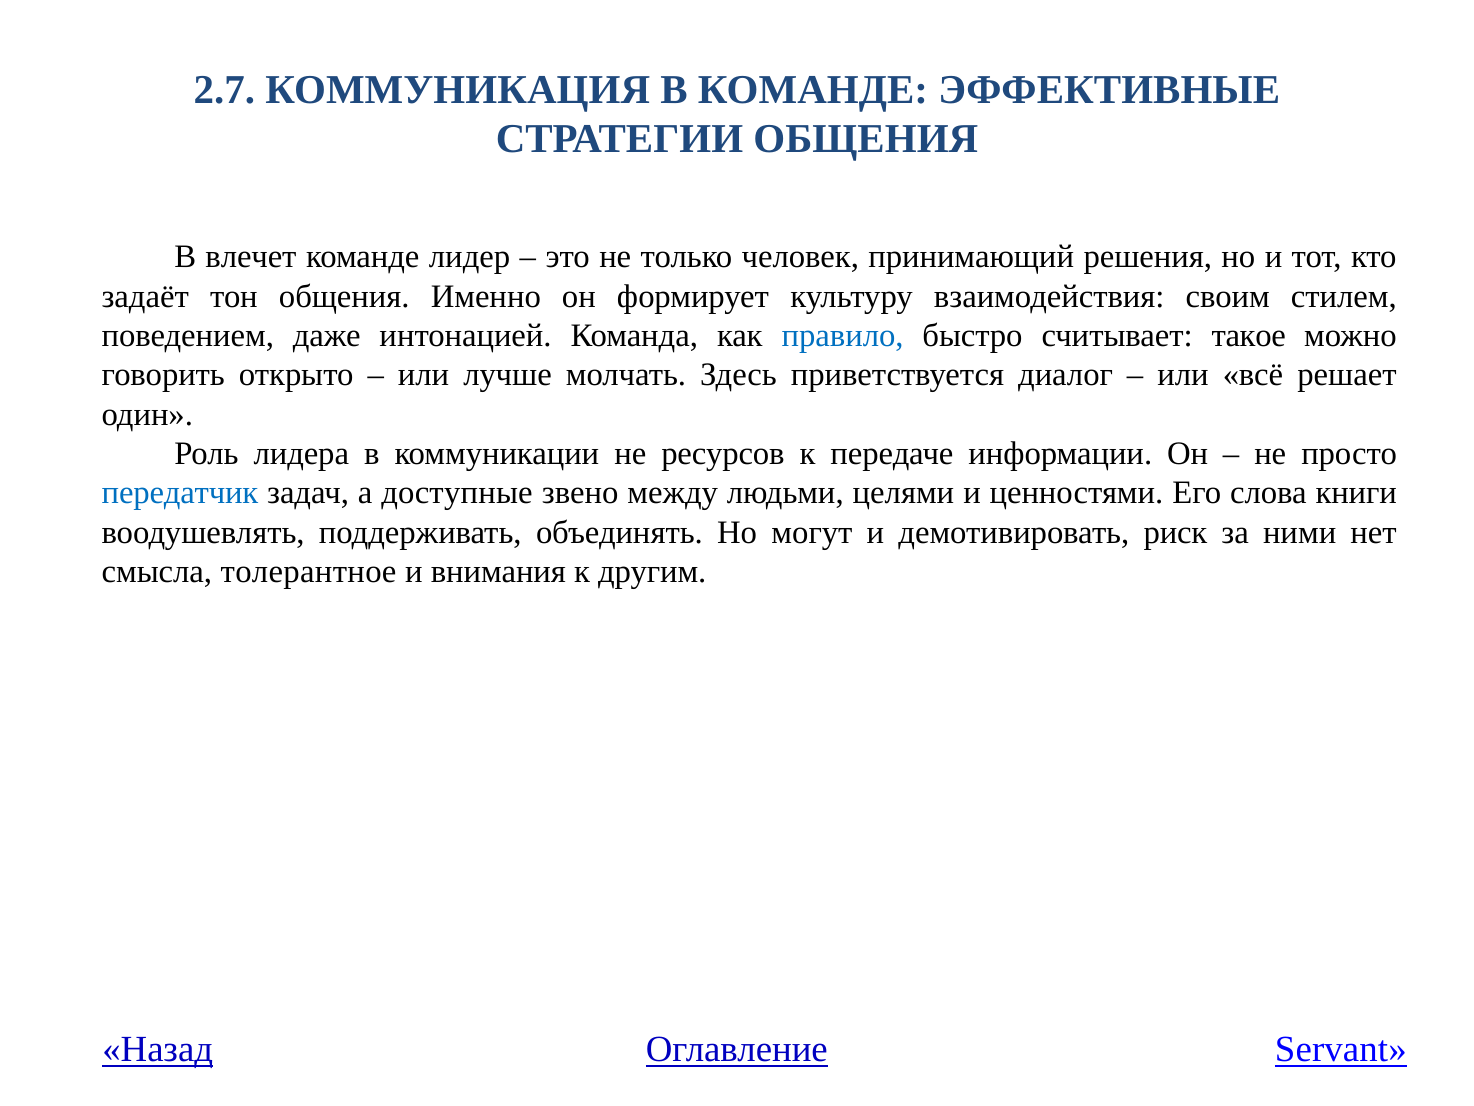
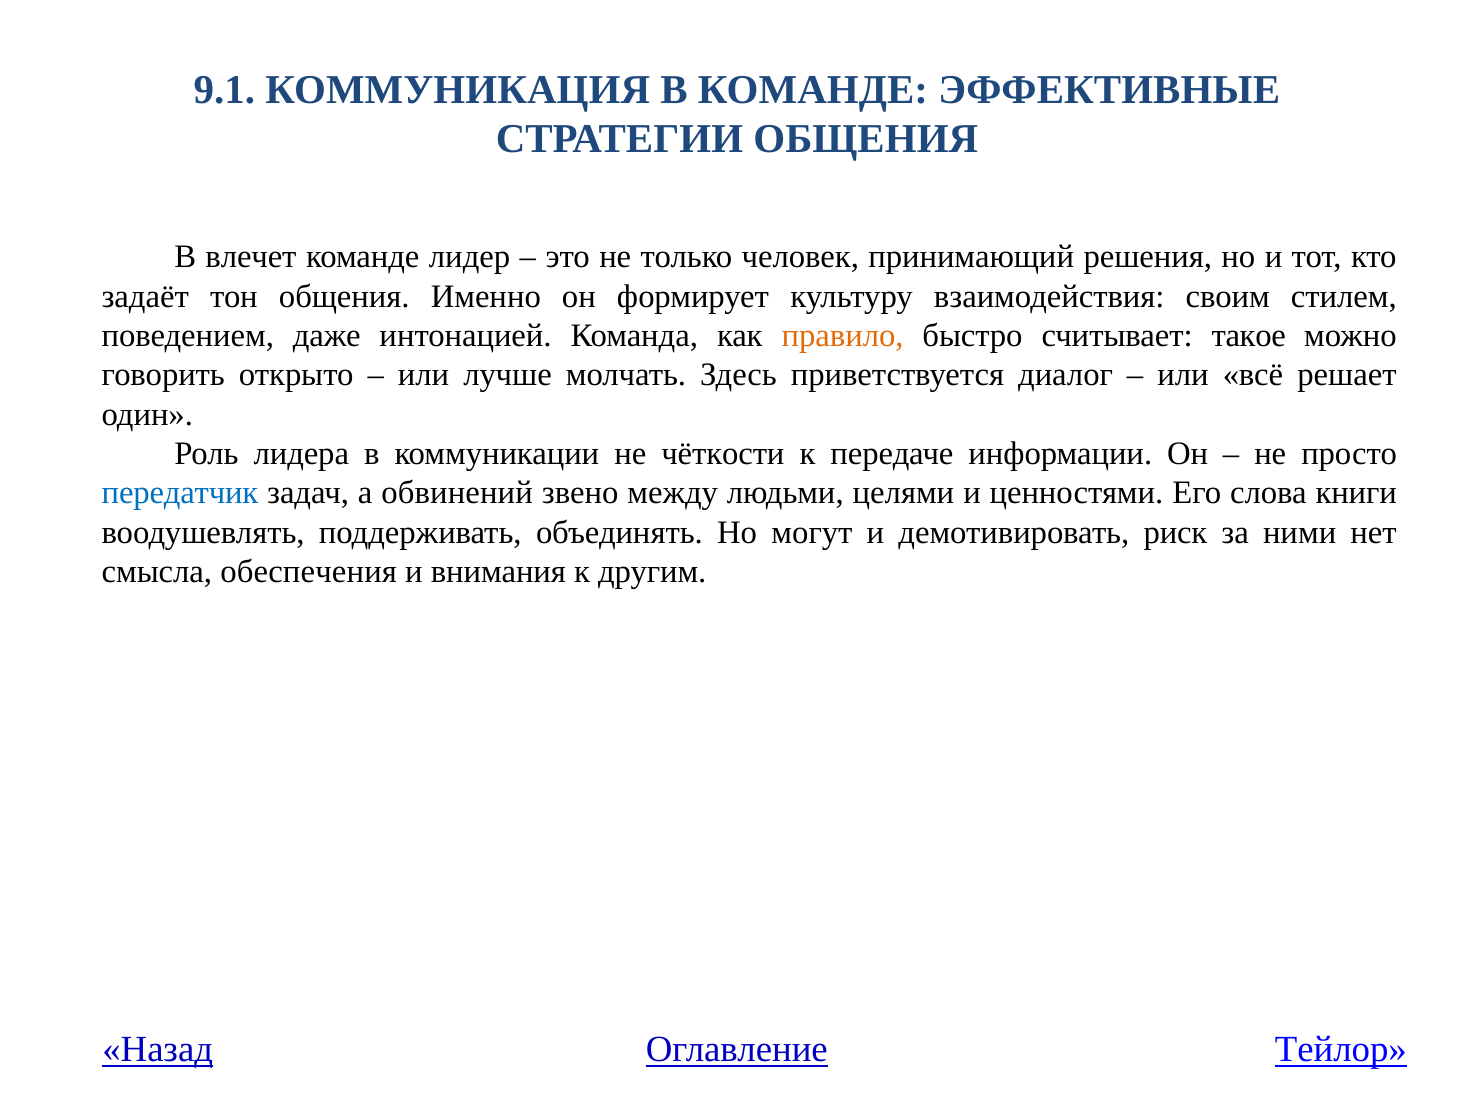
2.7: 2.7 -> 9.1
правило colour: blue -> orange
ресурсов: ресурсов -> чёткости
доступные: доступные -> обвинений
толерантное: толерантное -> обеспечения
Servant: Servant -> Тейлор
